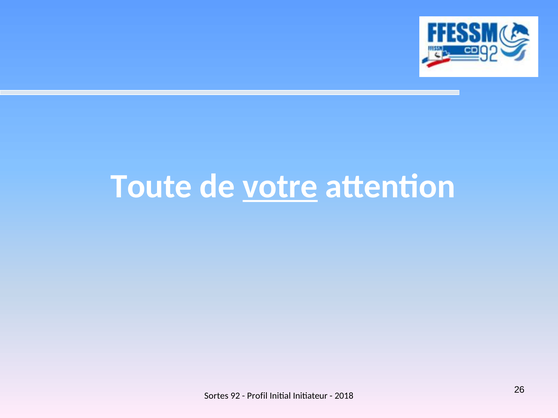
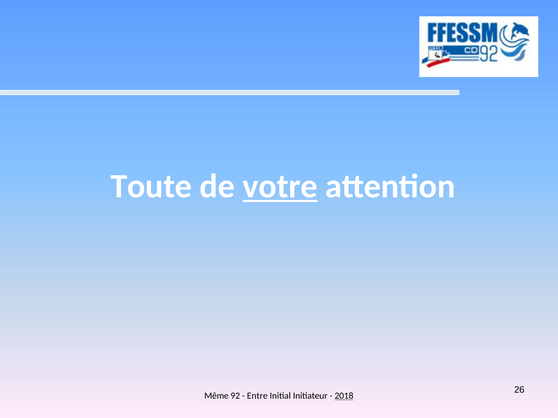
Sortes: Sortes -> Même
Profil: Profil -> Entre
2018 underline: none -> present
